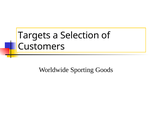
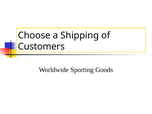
Targets: Targets -> Choose
Selection: Selection -> Shipping
